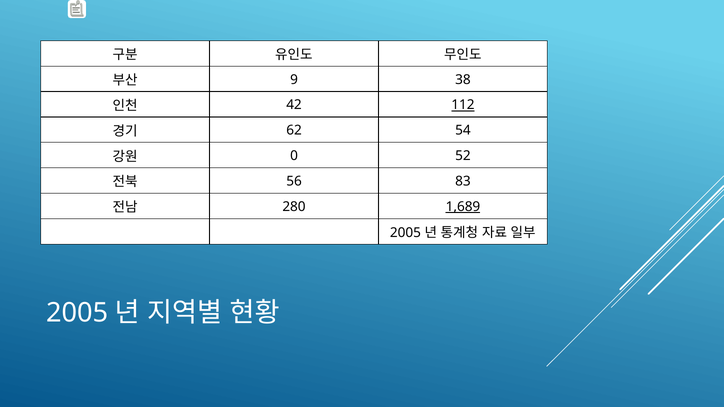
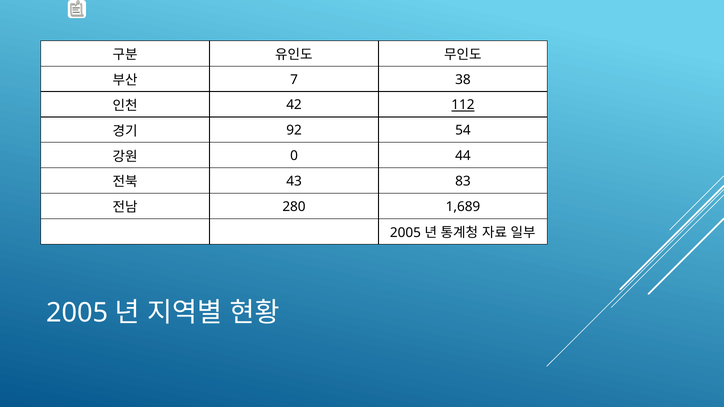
9: 9 -> 7
62: 62 -> 92
52: 52 -> 44
56: 56 -> 43
1,689 underline: present -> none
